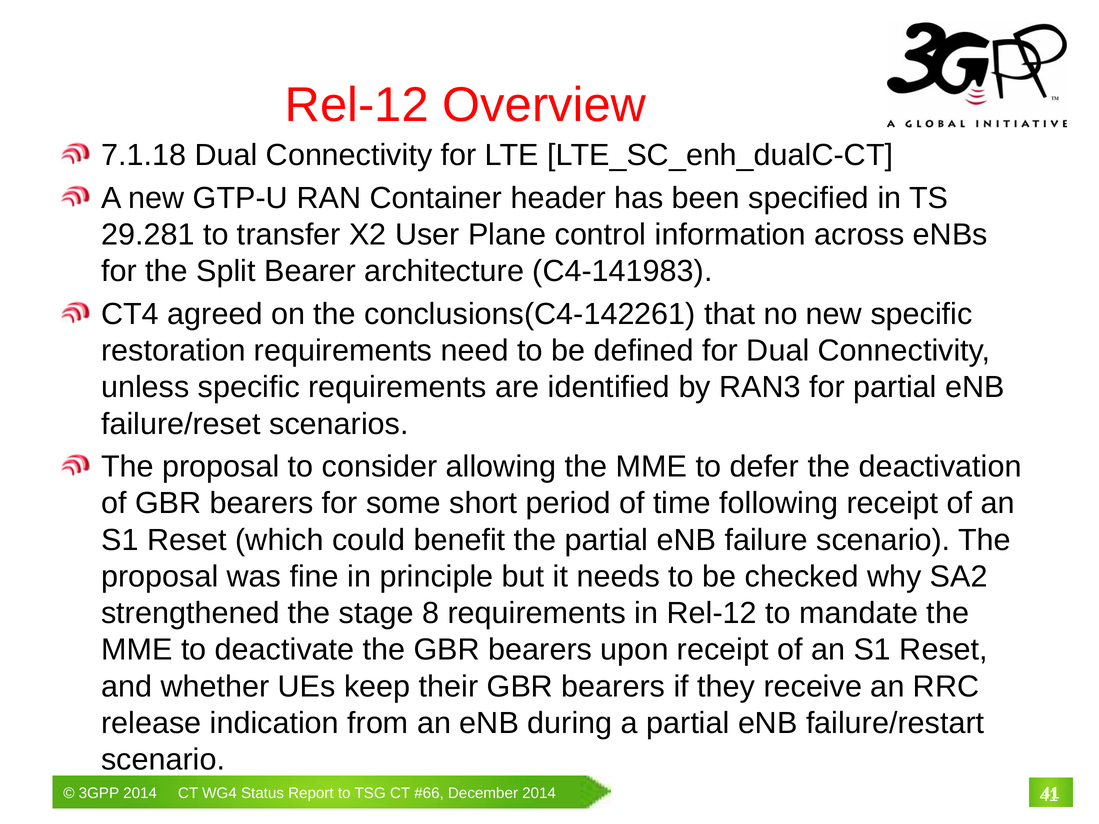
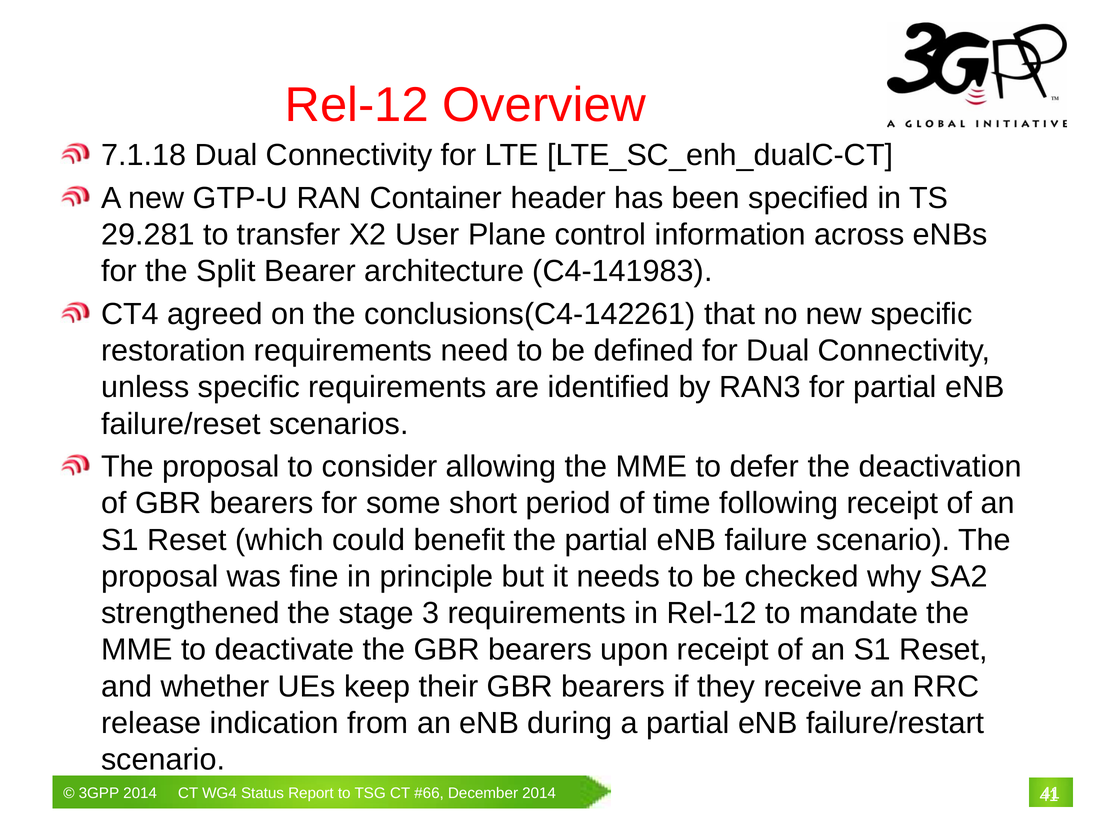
8: 8 -> 3
